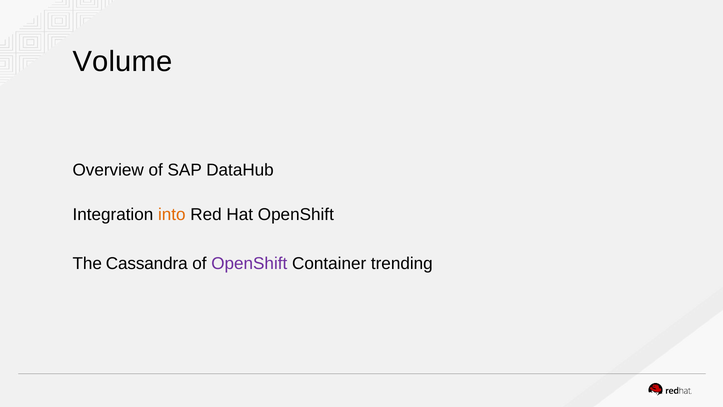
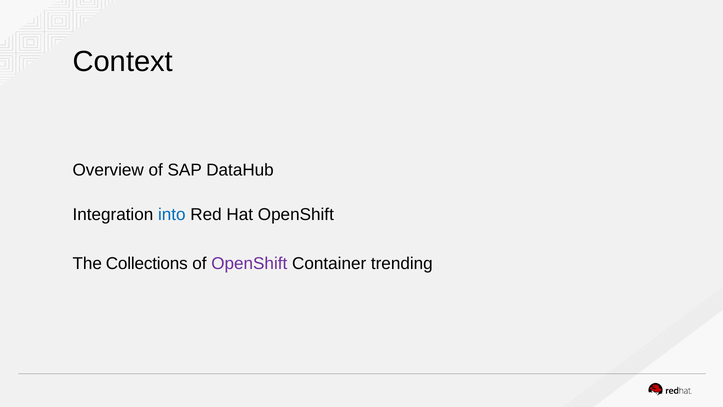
Volume: Volume -> Context
into colour: orange -> blue
Cassandra: Cassandra -> Collections
